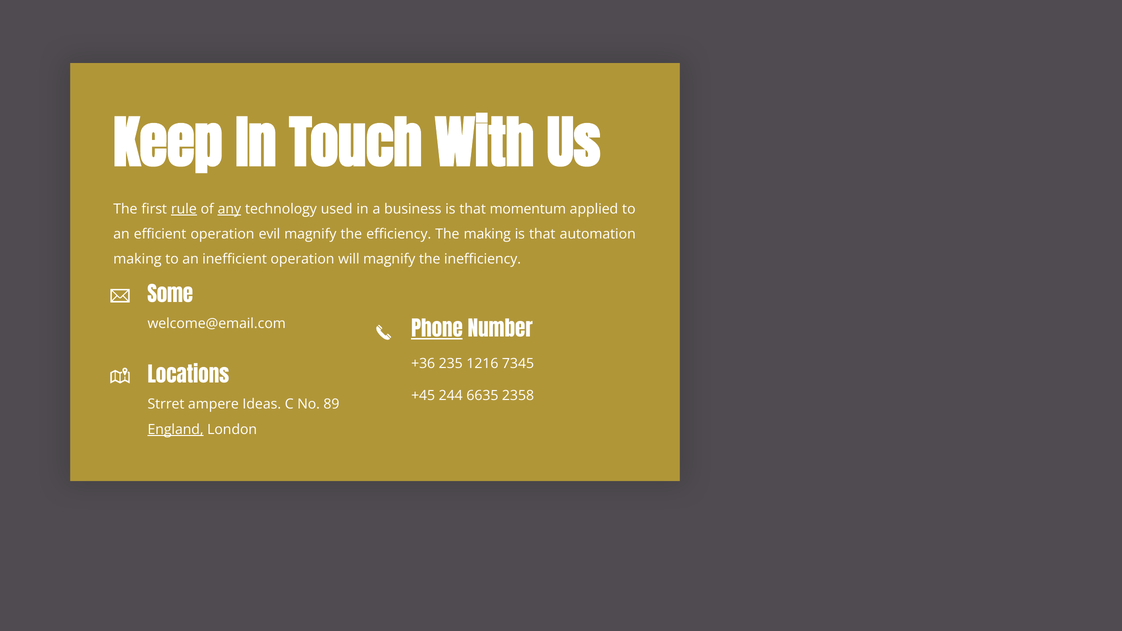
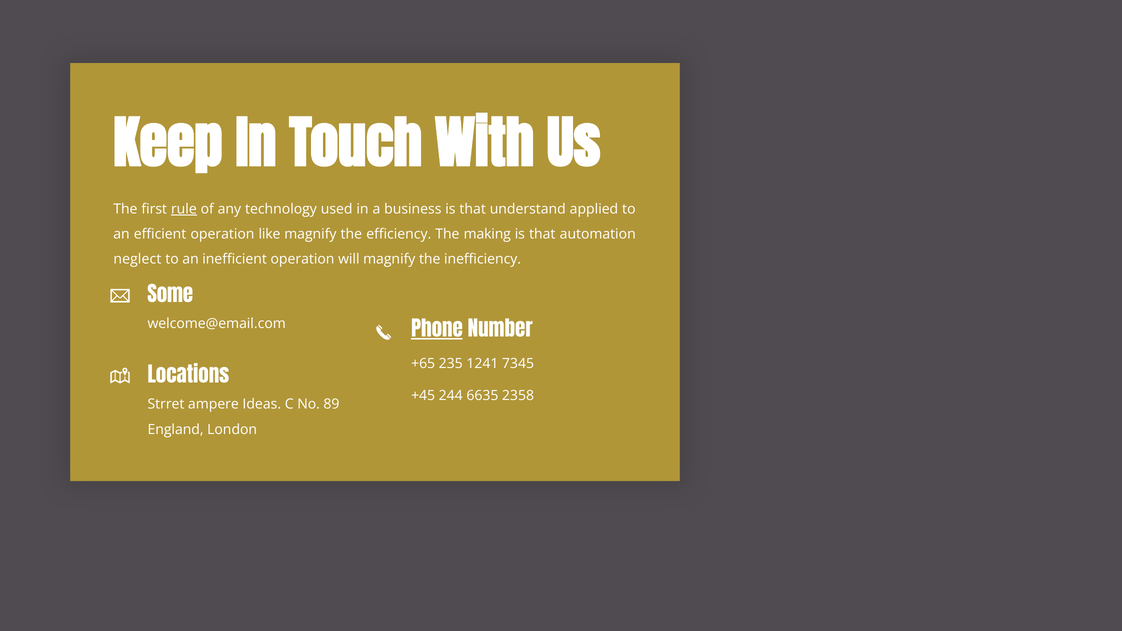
any underline: present -> none
momentum: momentum -> understand
evil: evil -> like
making at (137, 259): making -> neglect
+36: +36 -> +65
1216: 1216 -> 1241
England underline: present -> none
